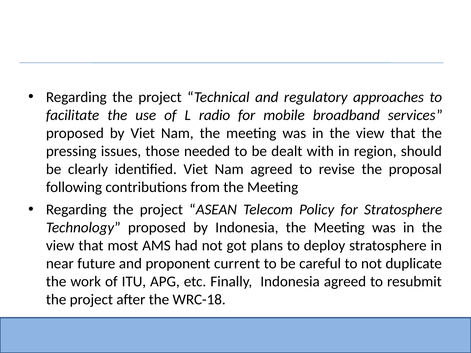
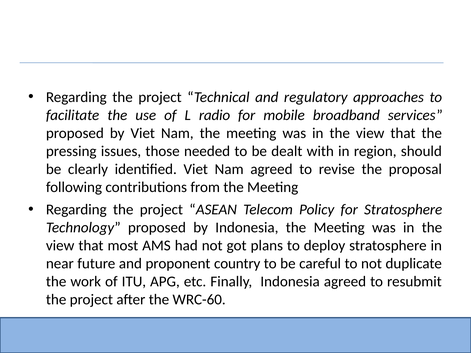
current: current -> country
WRC-18: WRC-18 -> WRC-60
